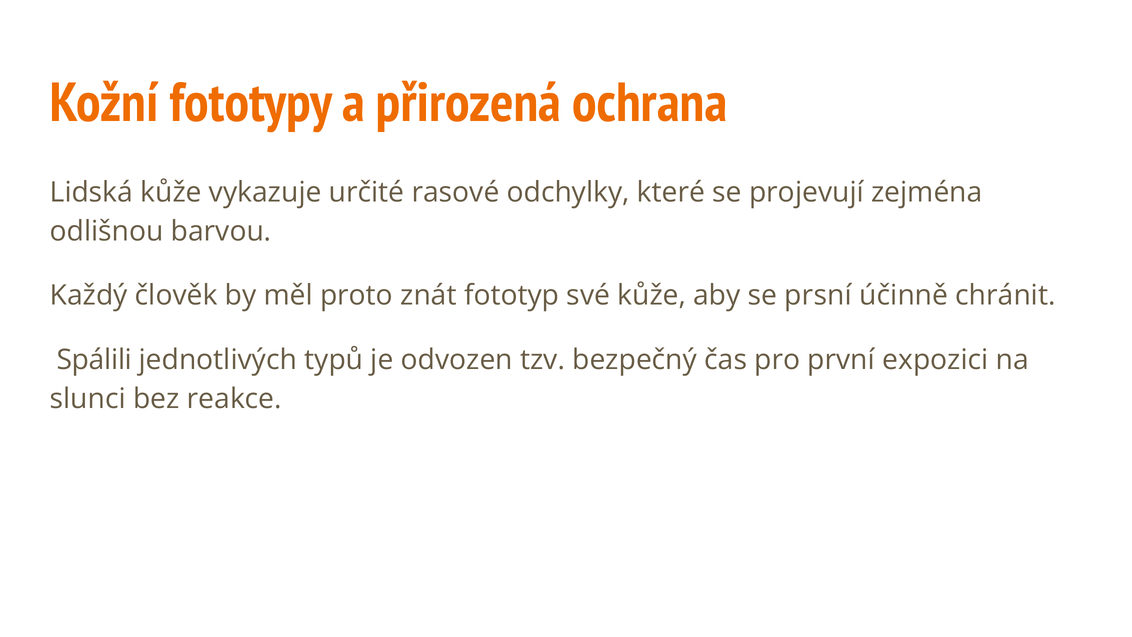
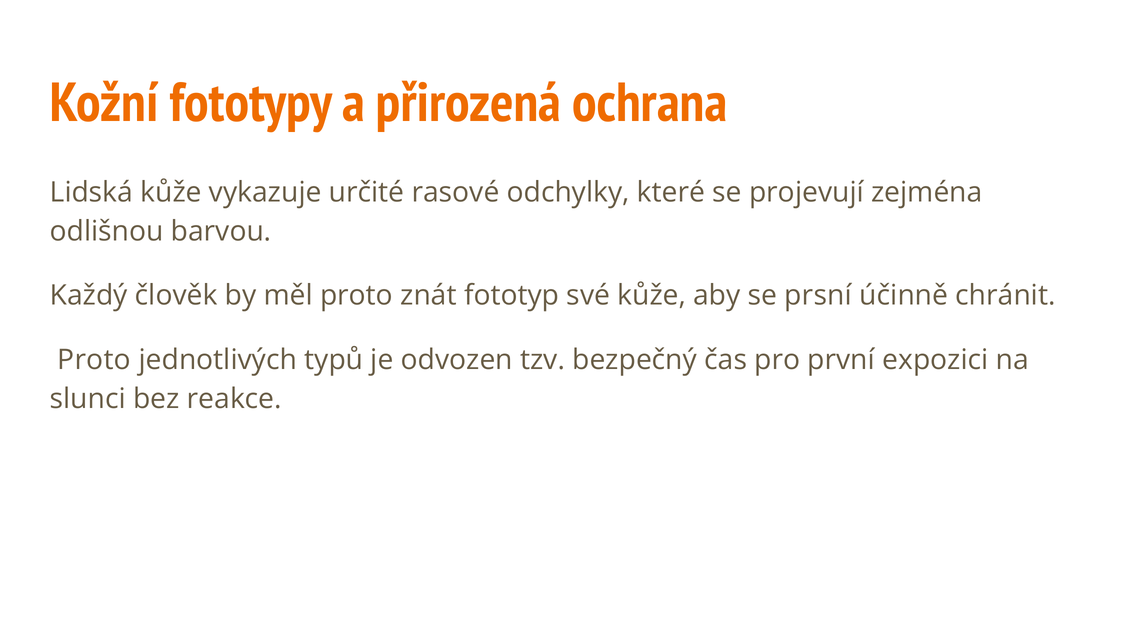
Spálili at (94, 360): Spálili -> Proto
